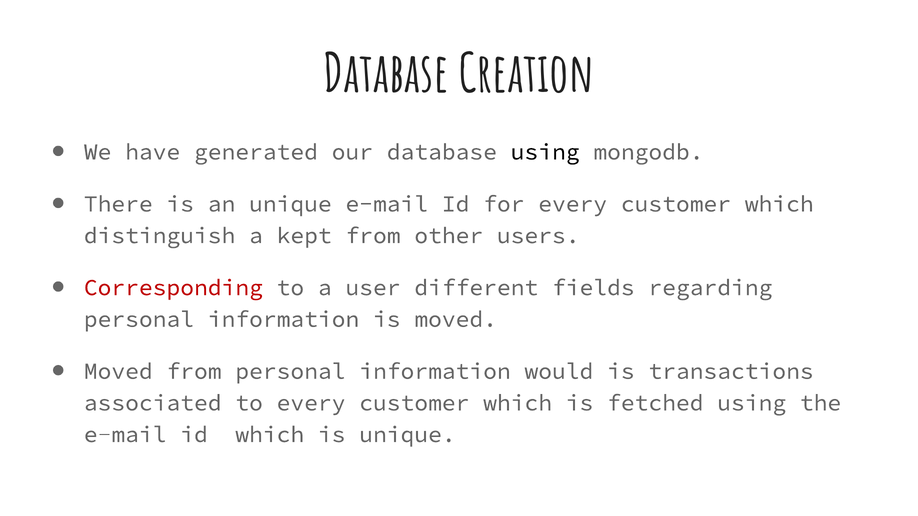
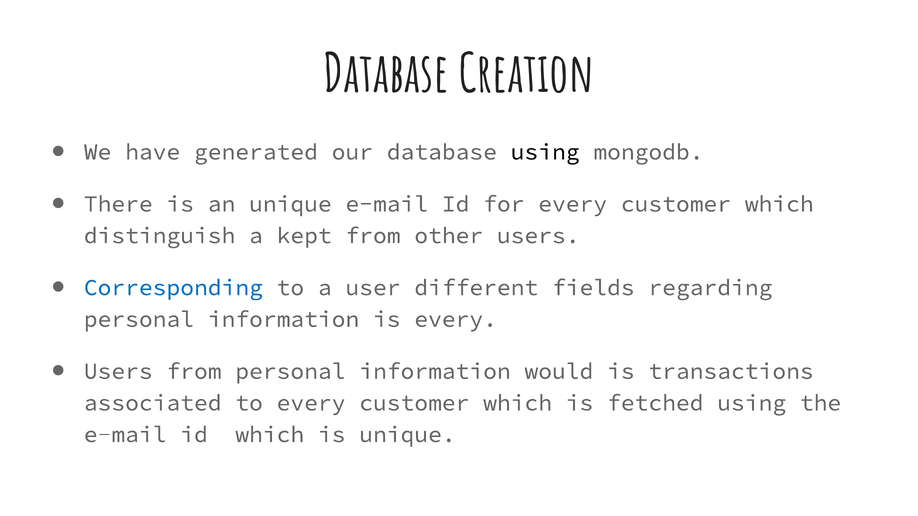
Corresponding colour: red -> blue
is moved: moved -> every
Moved at (118, 371): Moved -> Users
